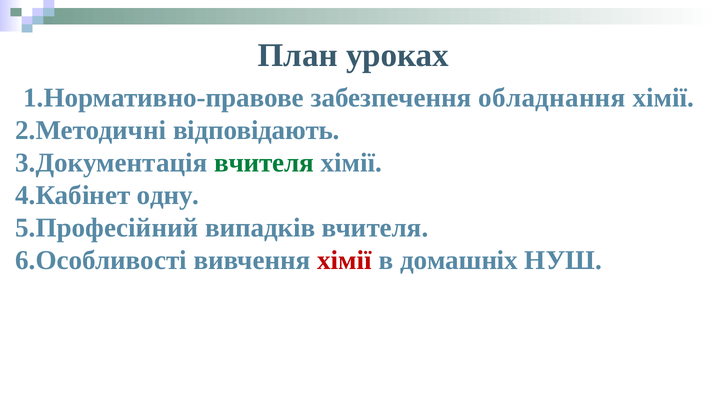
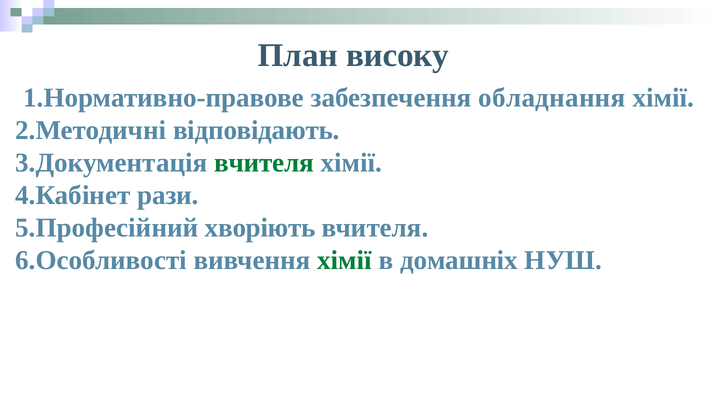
уроках: уроках -> високу
одну: одну -> рази
випадків: випадків -> хворіють
хімії at (345, 260) colour: red -> green
